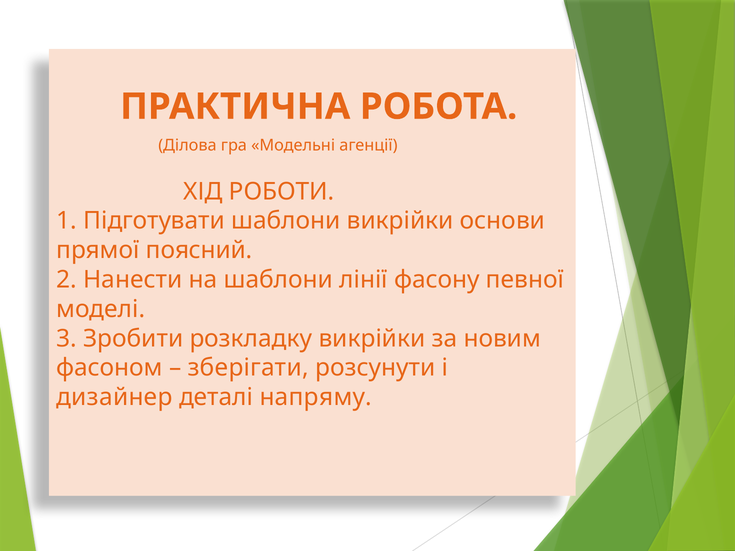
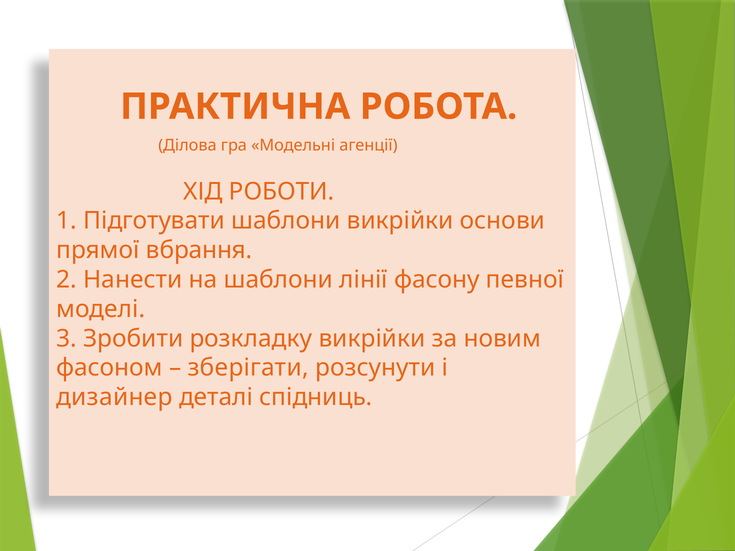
поясний: поясний -> вбрання
напряму: напряму -> спідниць
